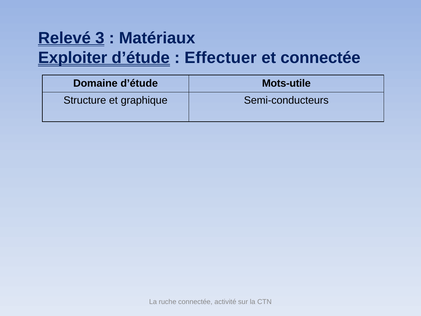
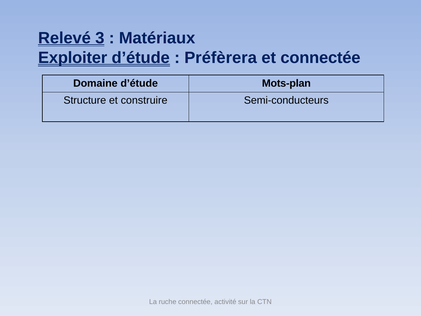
Effectuer: Effectuer -> Préfèrera
Mots-utile: Mots-utile -> Mots-plan
graphique: graphique -> construire
